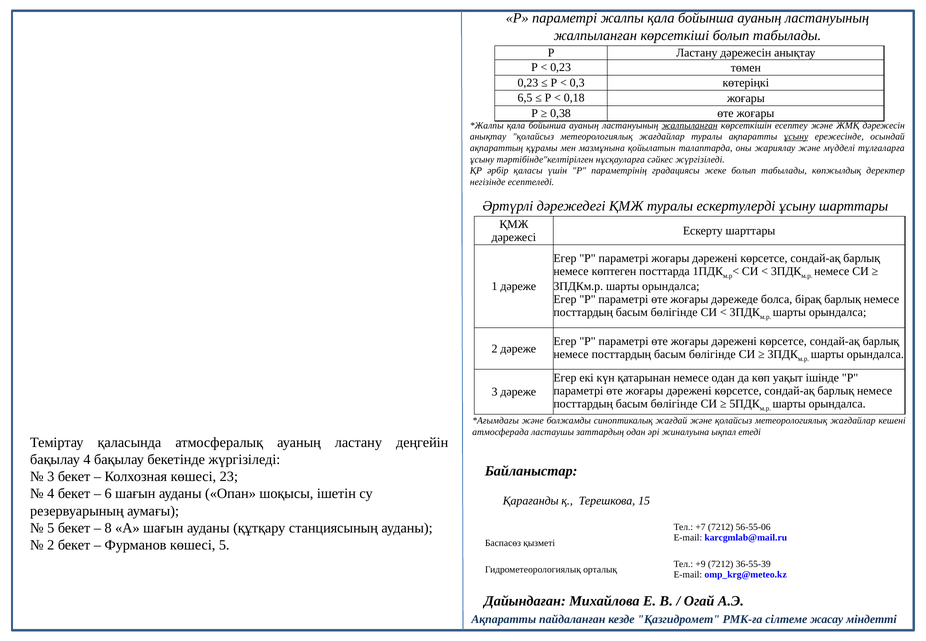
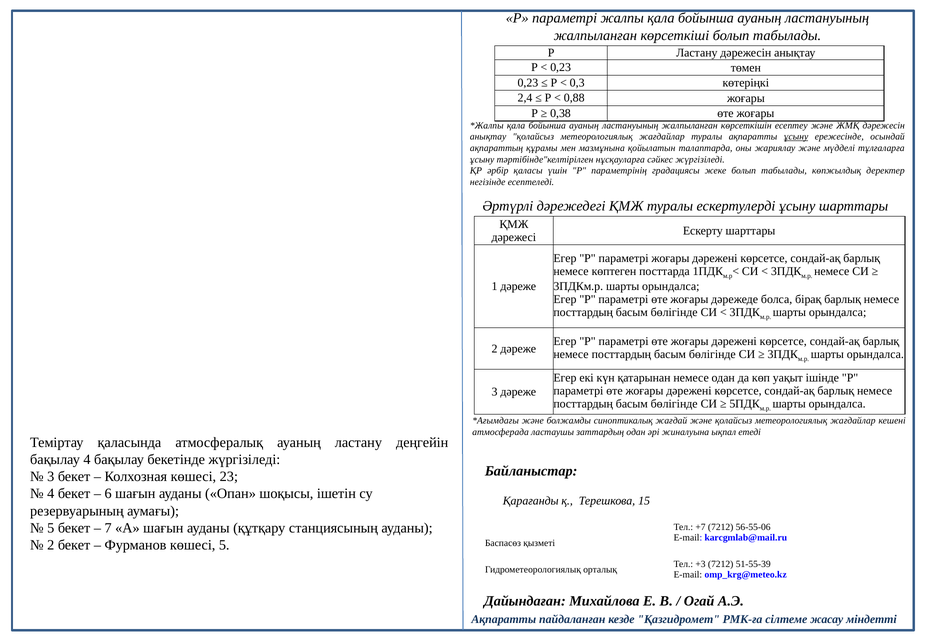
6,5: 6,5 -> 2,4
0,18: 0,18 -> 0,88
жалпыланған at (690, 125) underline: present -> none
8: 8 -> 7
+9: +9 -> +3
36-55-39: 36-55-39 -> 51-55-39
